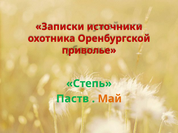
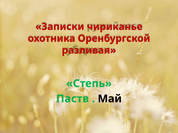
источники: источники -> чириканье
приволье: приволье -> разливая
Май colour: orange -> black
